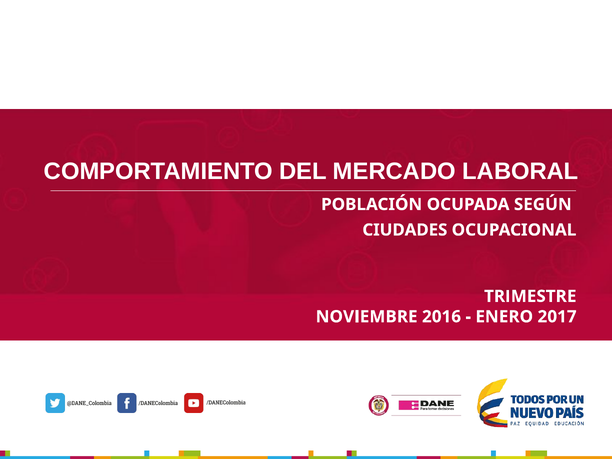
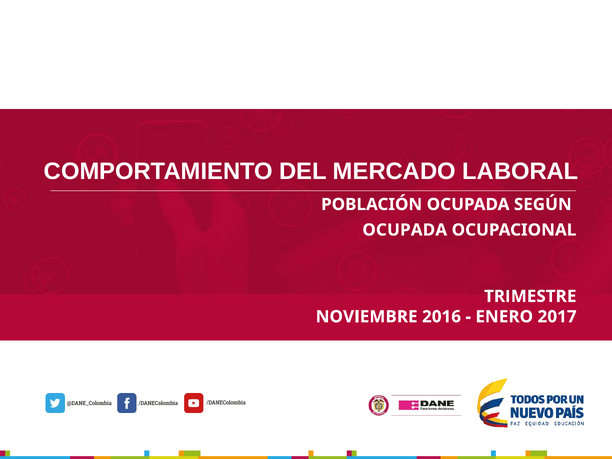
CIUDADES at (405, 230): CIUDADES -> OCUPADA
